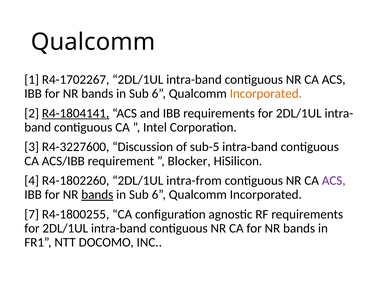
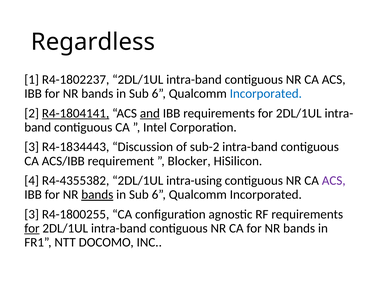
Qualcomm at (93, 42): Qualcomm -> Regardless
R4-1702267: R4-1702267 -> R4-1802237
Incorporated at (266, 94) colour: orange -> blue
and underline: none -> present
R4-3227600: R4-3227600 -> R4-1834443
sub-5: sub-5 -> sub-2
R4-1802260: R4-1802260 -> R4-4355382
intra-from: intra-from -> intra-using
7 at (32, 214): 7 -> 3
for at (32, 228) underline: none -> present
